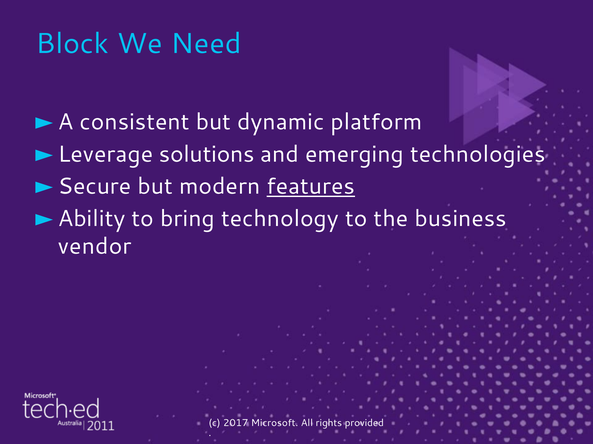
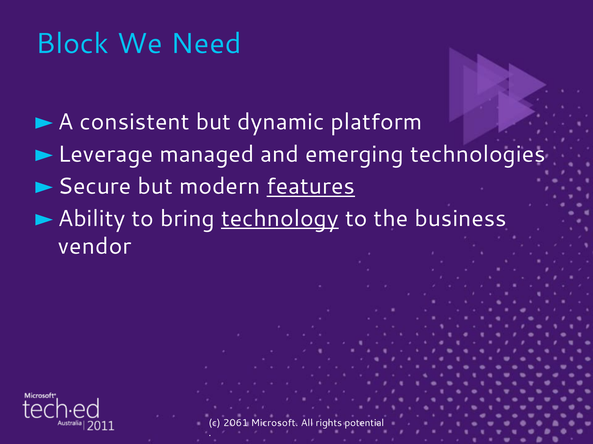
solutions: solutions -> managed
technology underline: none -> present
2017: 2017 -> 2061
provided: provided -> potential
